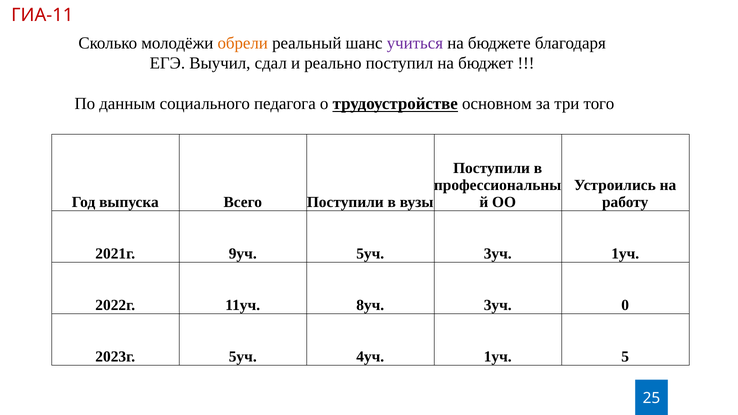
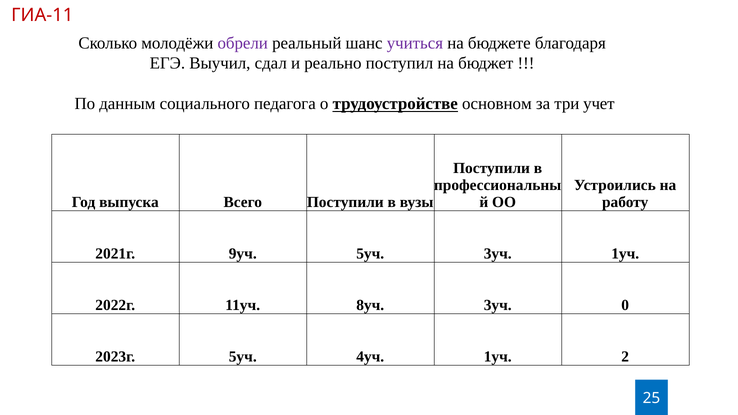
обрели colour: orange -> purple
того: того -> учет
5: 5 -> 2
